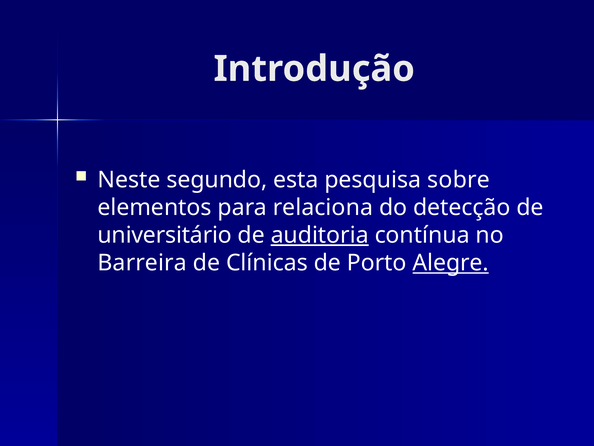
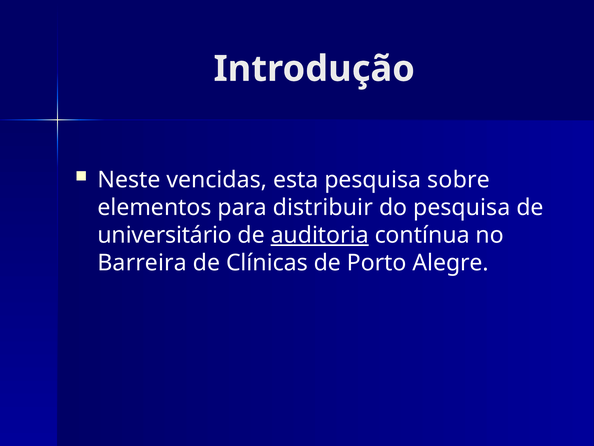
segundo: segundo -> vencidas
relaciona: relaciona -> distribuir
do detecção: detecção -> pesquisa
Alegre underline: present -> none
